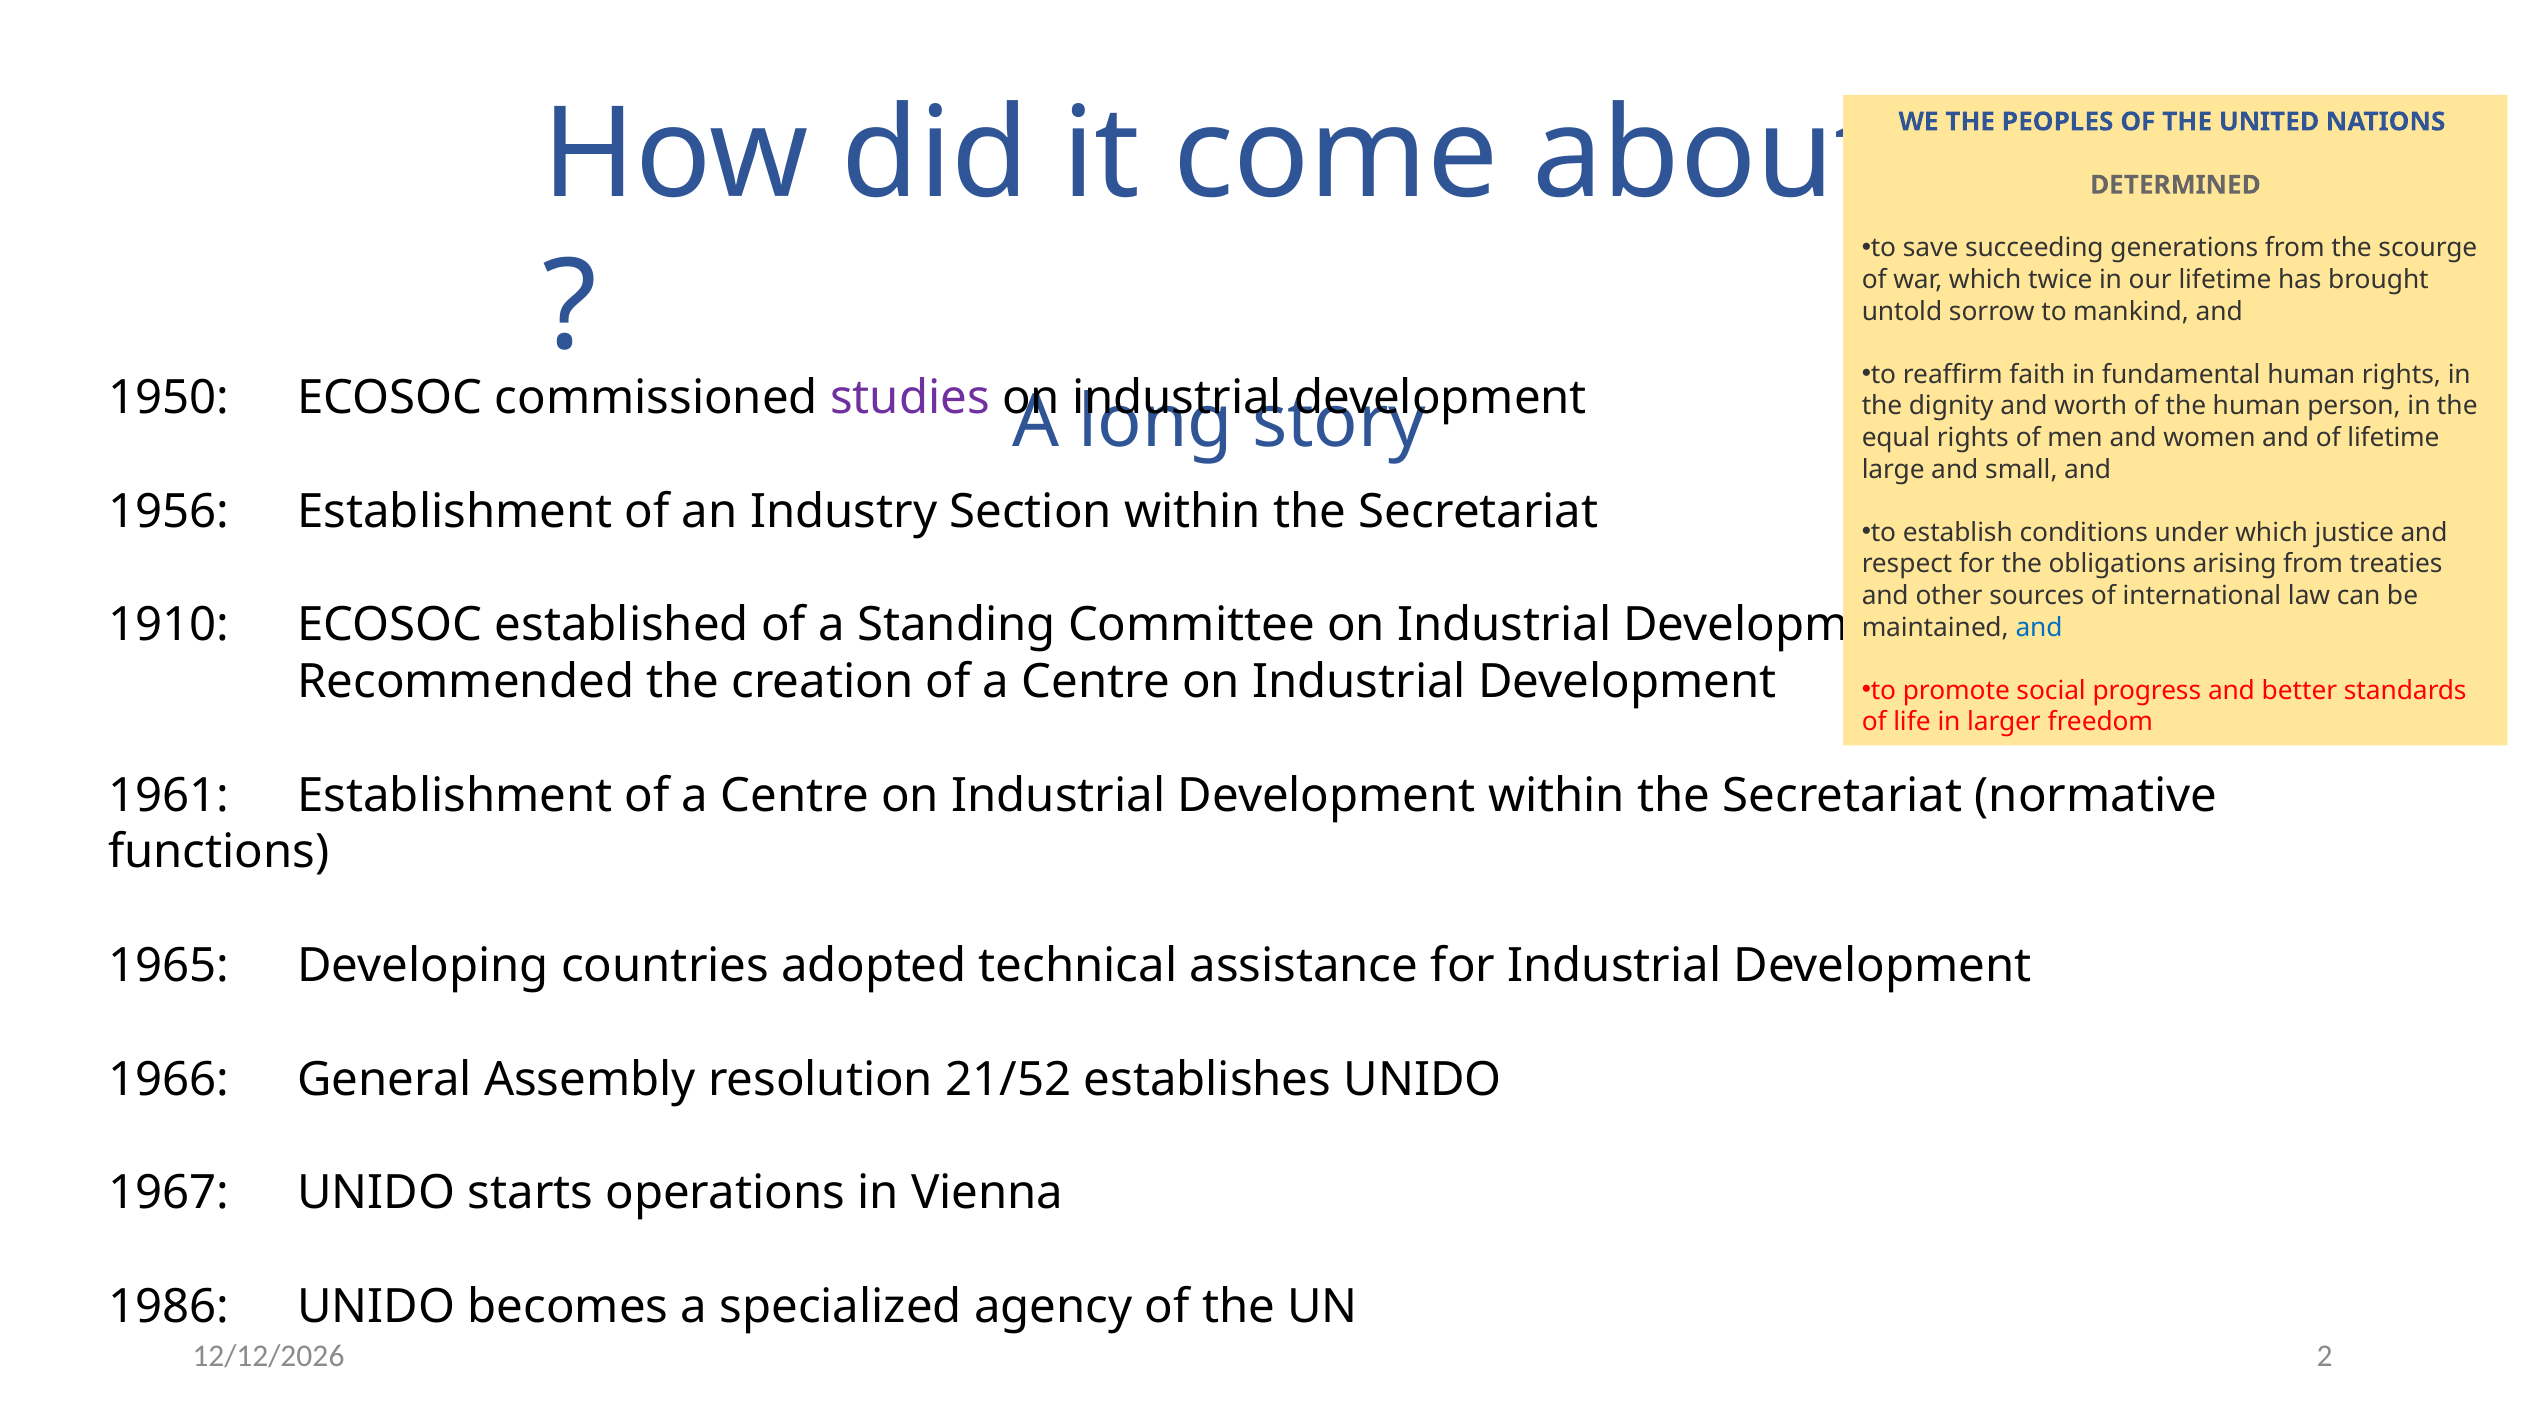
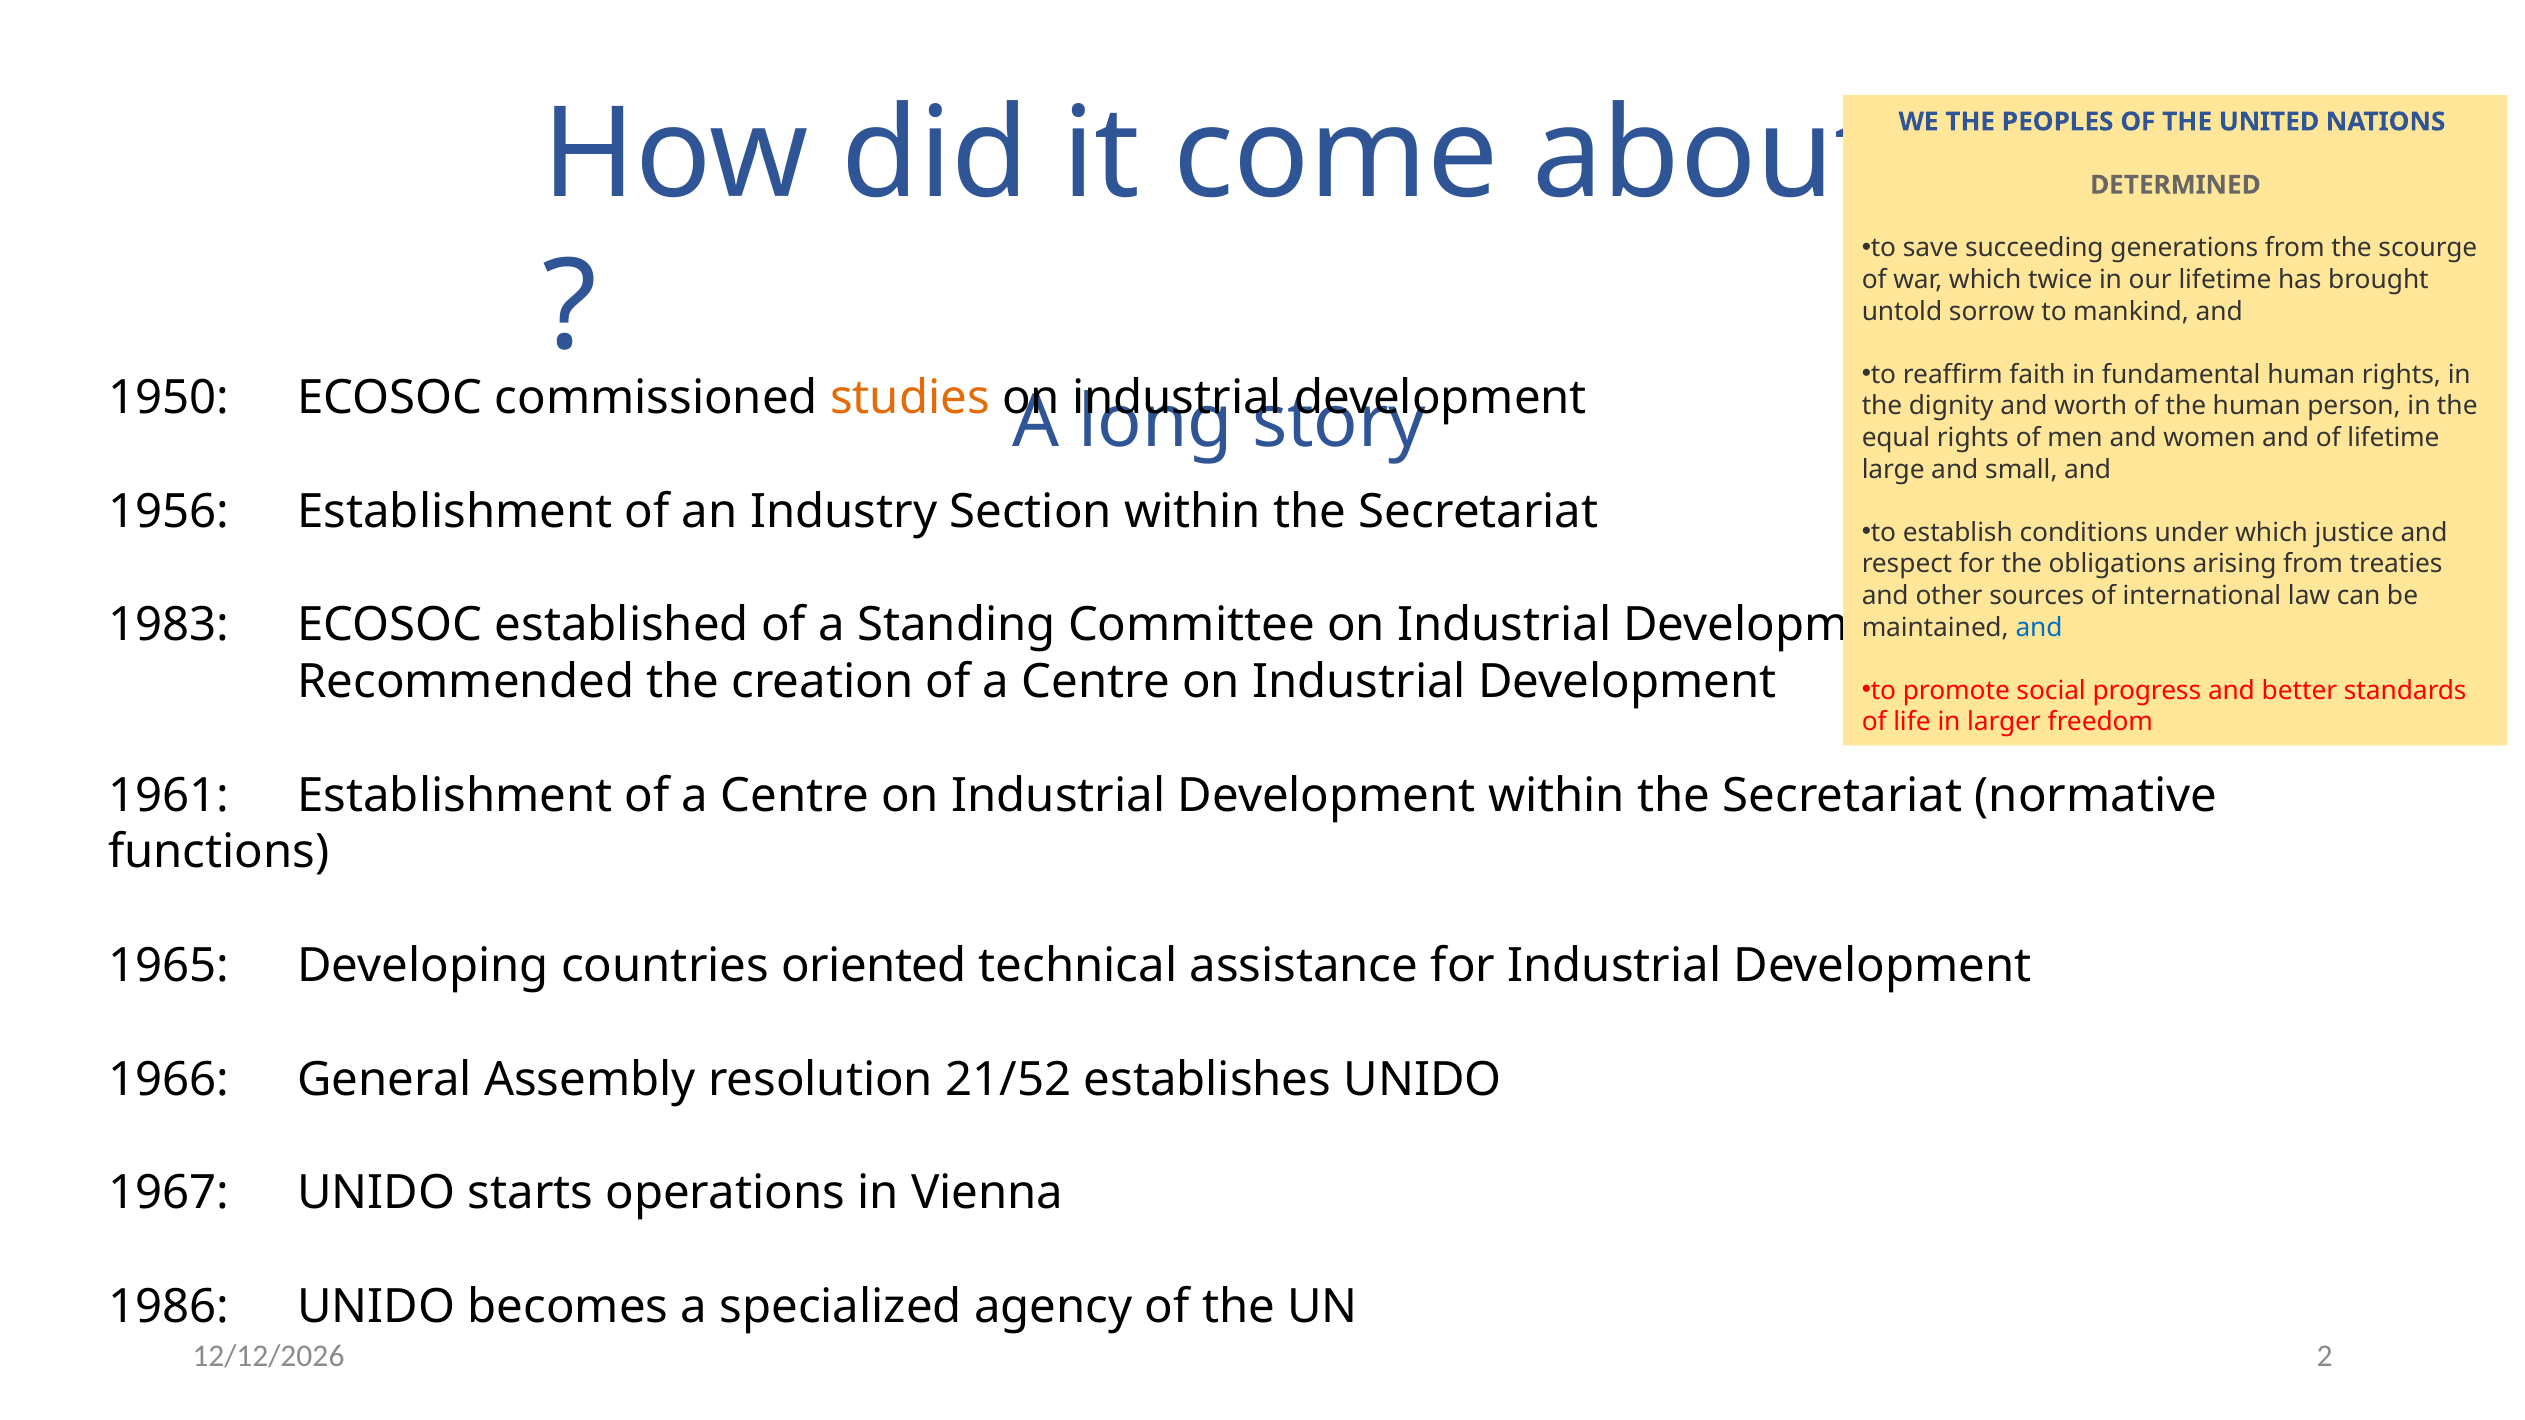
studies colour: purple -> orange
1910: 1910 -> 1983
adopted: adopted -> oriented
